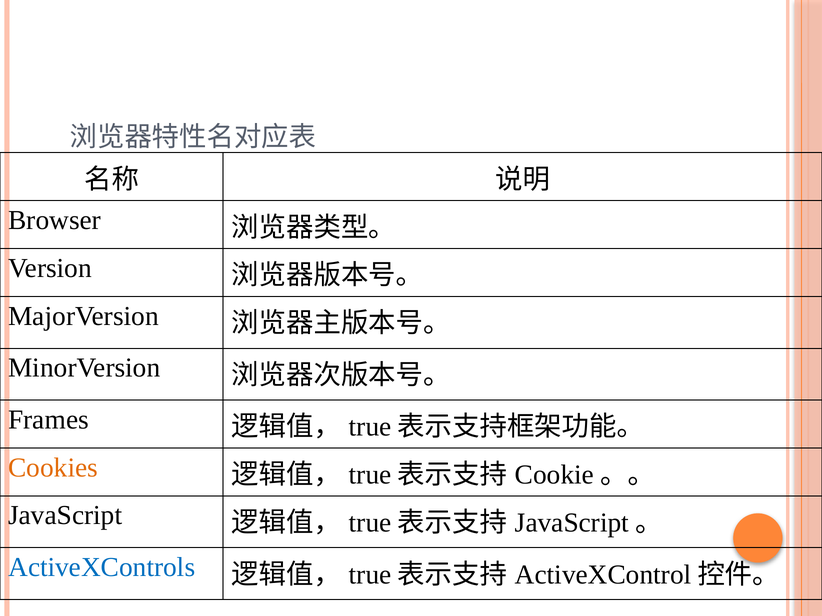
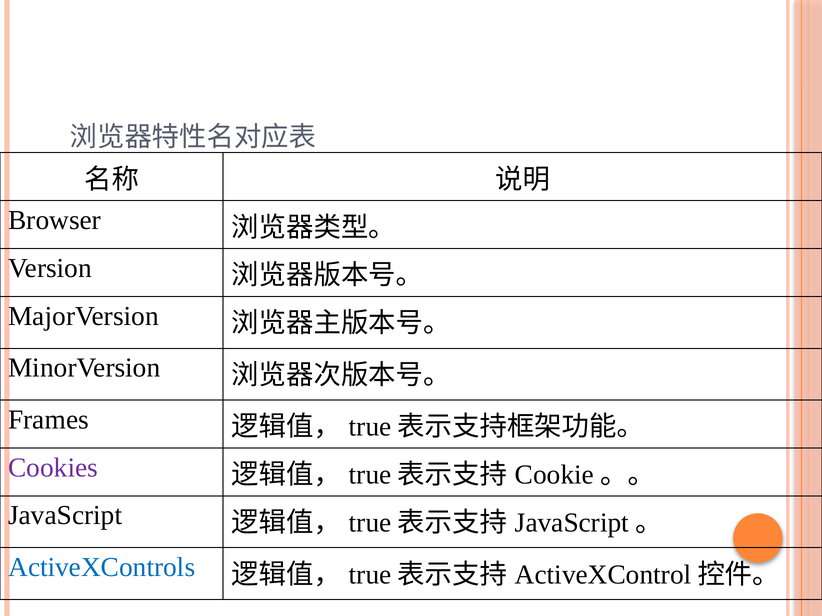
Cookies colour: orange -> purple
